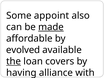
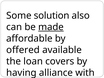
appoint: appoint -> solution
evolved: evolved -> offered
the underline: present -> none
